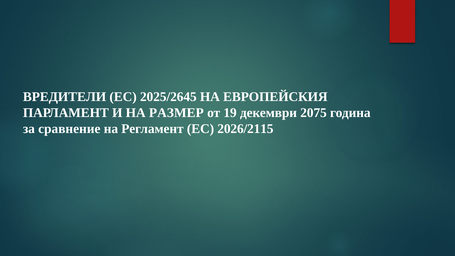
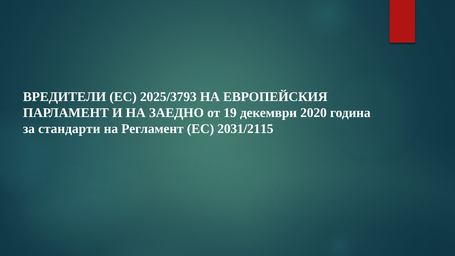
2025/2645: 2025/2645 -> 2025/3793
РАЗМЕР: РАЗМЕР -> ЗАЕДНО
2075: 2075 -> 2020
сравнение: сравнение -> стандарти
2026/2115: 2026/2115 -> 2031/2115
